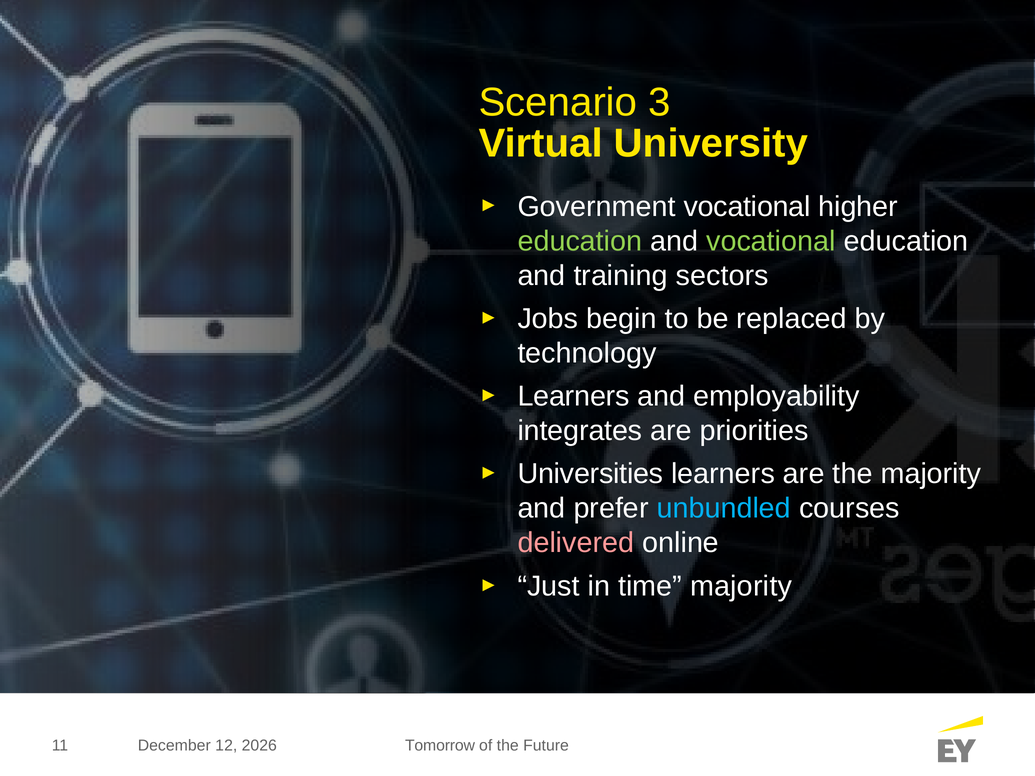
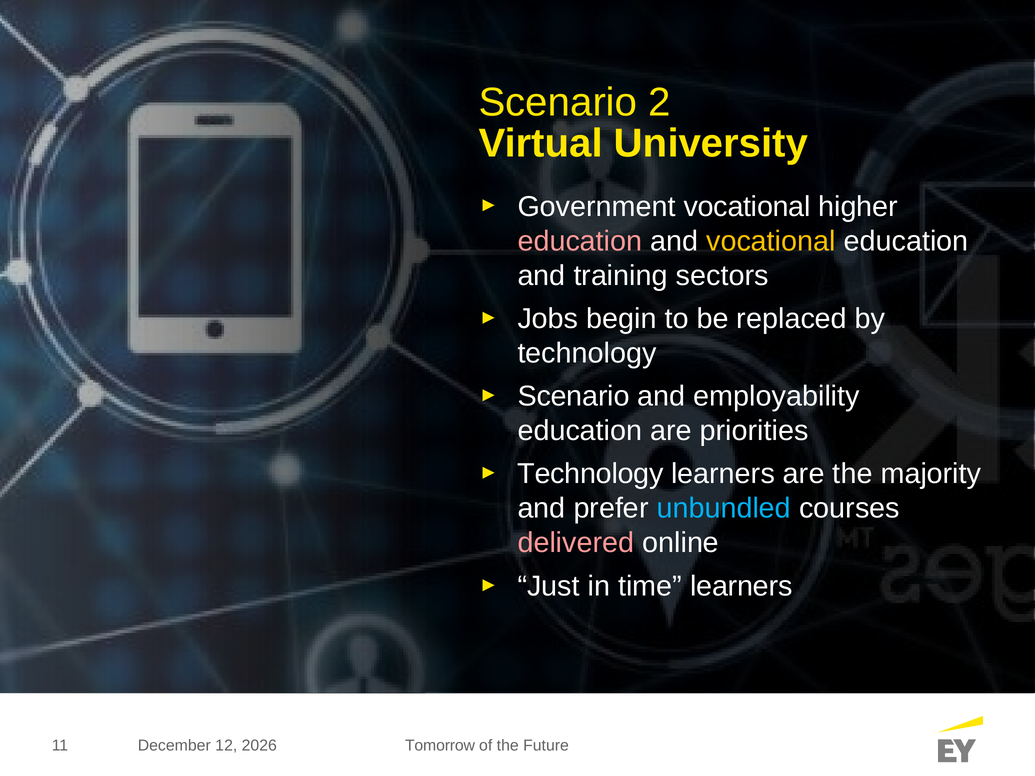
3: 3 -> 2
education at (580, 241) colour: light green -> pink
vocational at (771, 241) colour: light green -> yellow
Learners at (574, 396): Learners -> Scenario
integrates at (580, 431): integrates -> education
Universities at (590, 474): Universities -> Technology
time majority: majority -> learners
